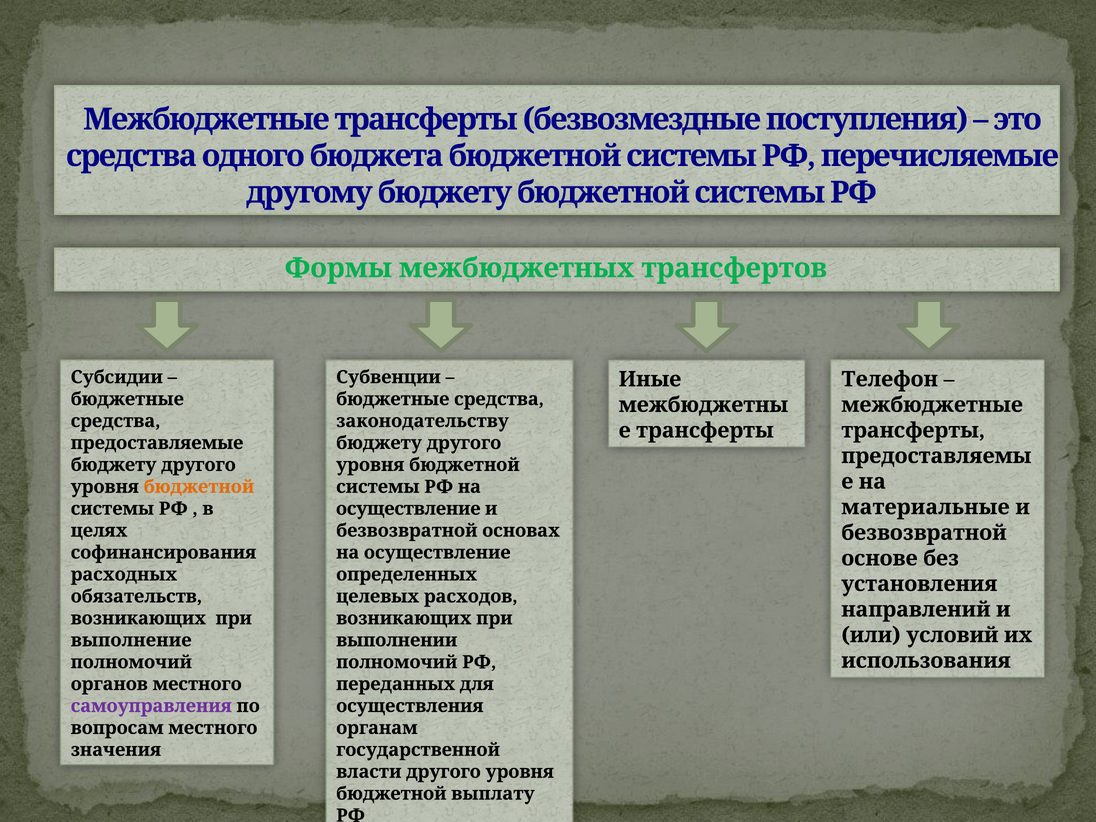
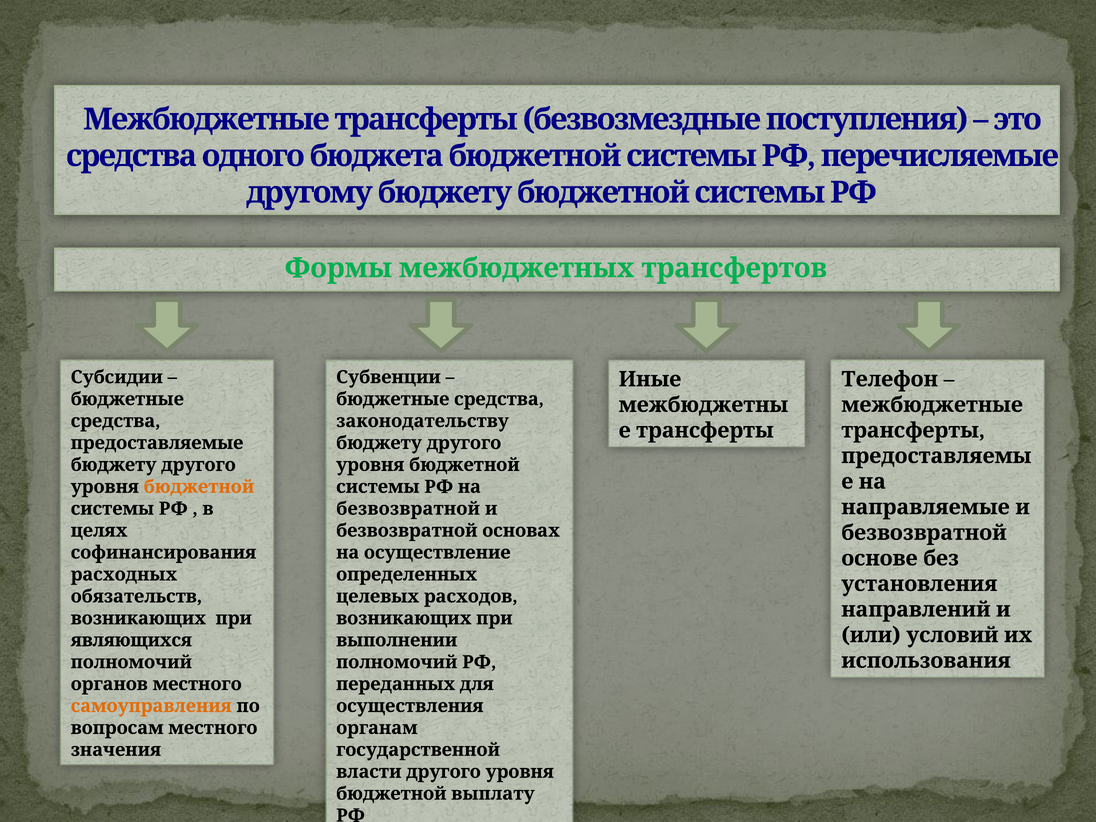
материальные: материальные -> направляемые
осуществление at (408, 509): осуществление -> безвозвратной
выполнение: выполнение -> являющихся
самоуправления colour: purple -> orange
